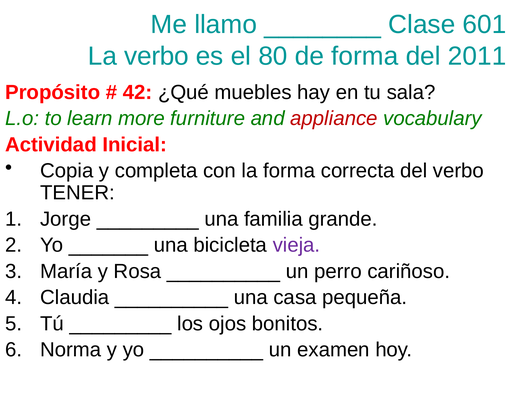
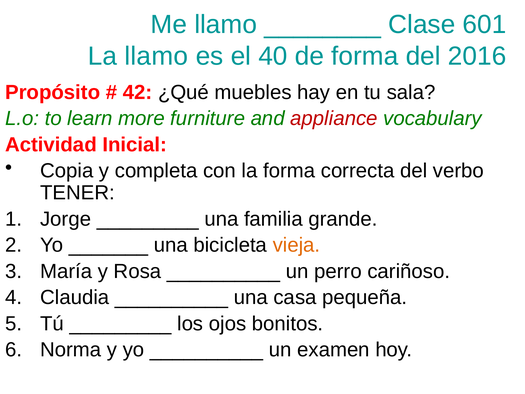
La verbo: verbo -> llamo
80: 80 -> 40
2011: 2011 -> 2016
vieja colour: purple -> orange
